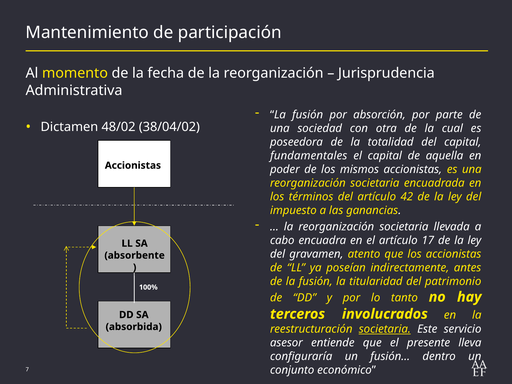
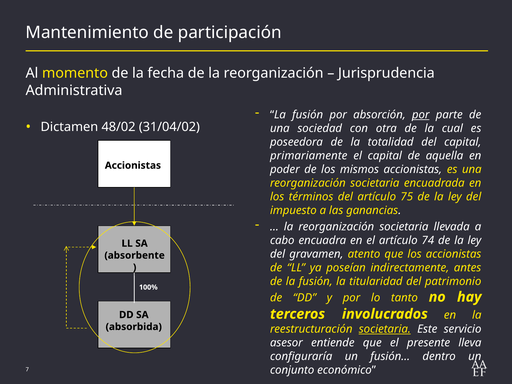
por at (421, 115) underline: none -> present
38/04/02: 38/04/02 -> 31/04/02
fundamentales: fundamentales -> primariamente
42: 42 -> 75
17: 17 -> 74
